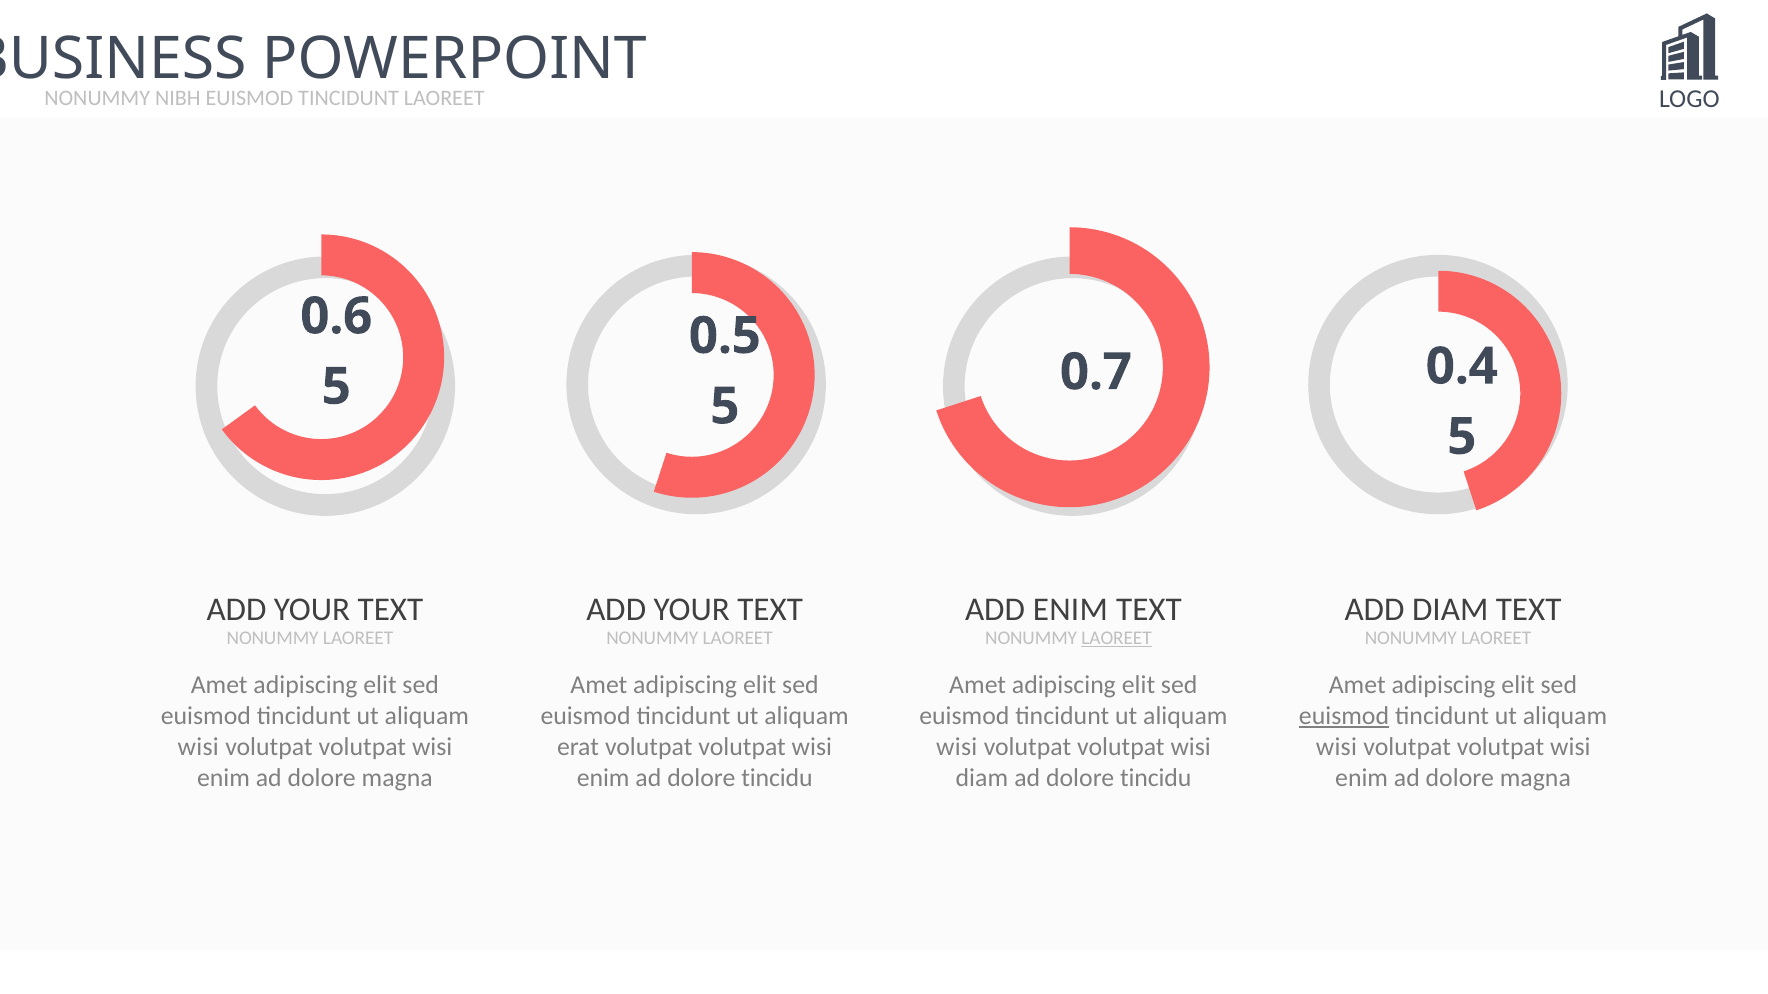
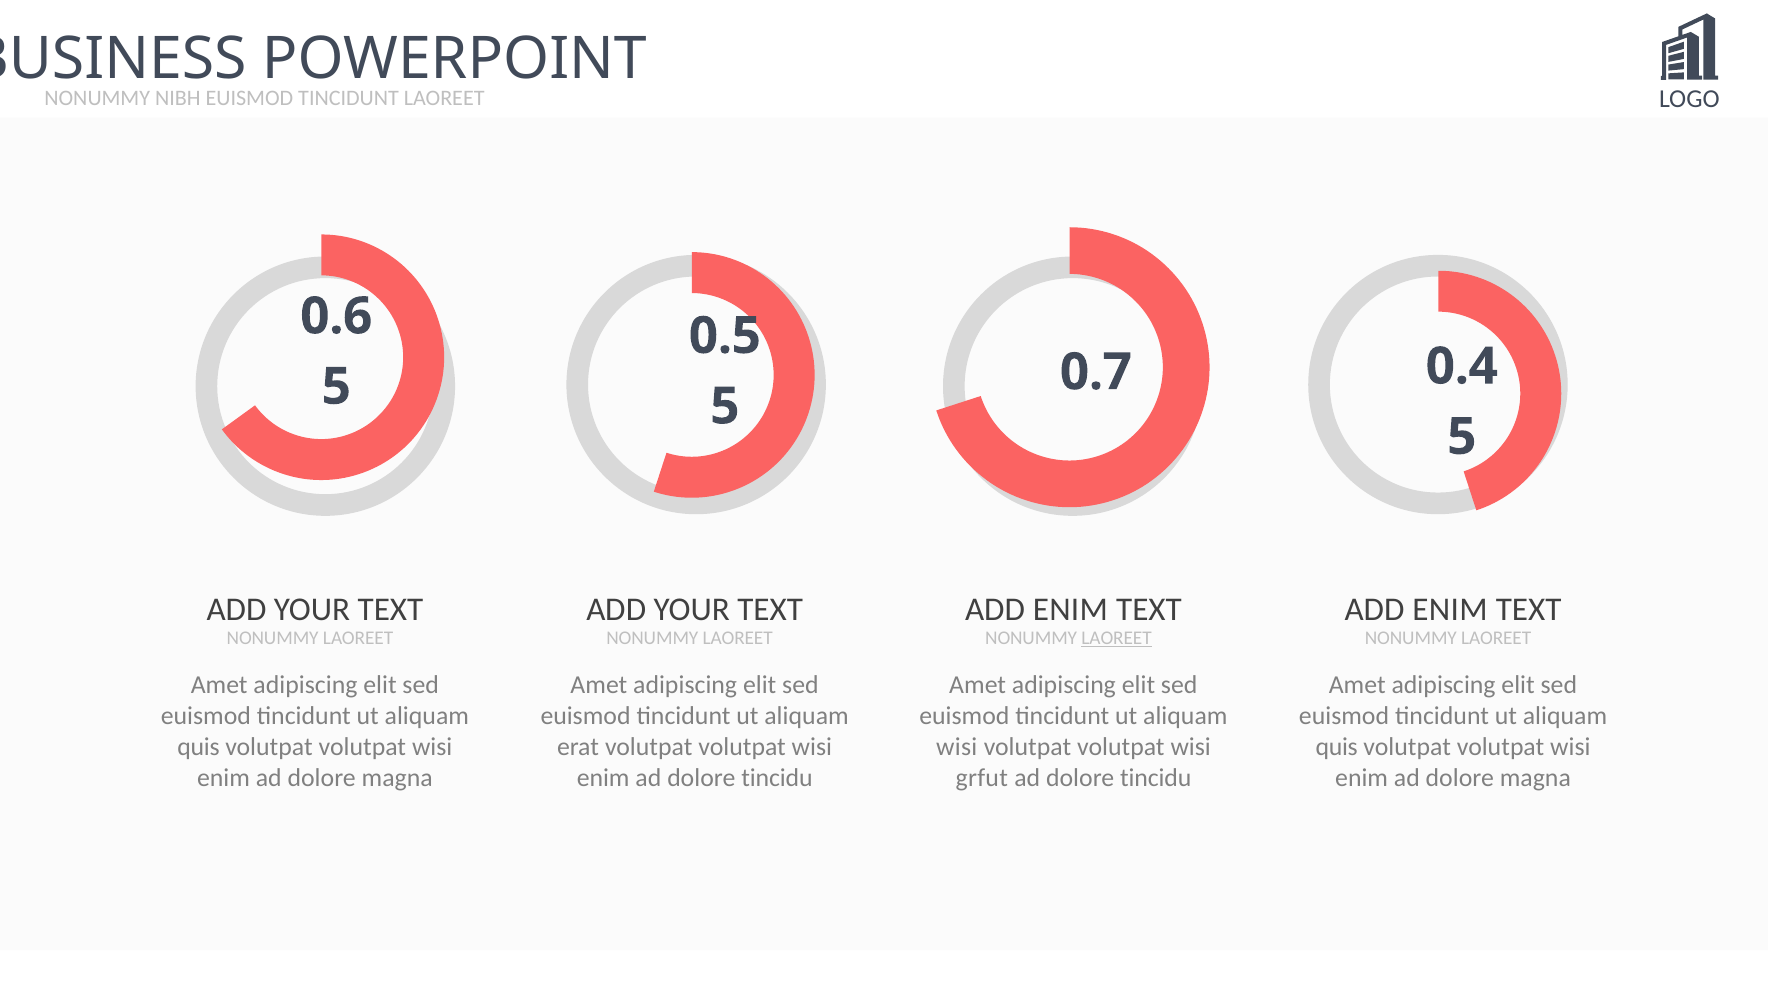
DIAM at (1450, 609): DIAM -> ENIM
euismod at (1344, 716) underline: present -> none
wisi at (198, 747): wisi -> quis
wisi at (1336, 747): wisi -> quis
diam at (982, 778): diam -> grfut
